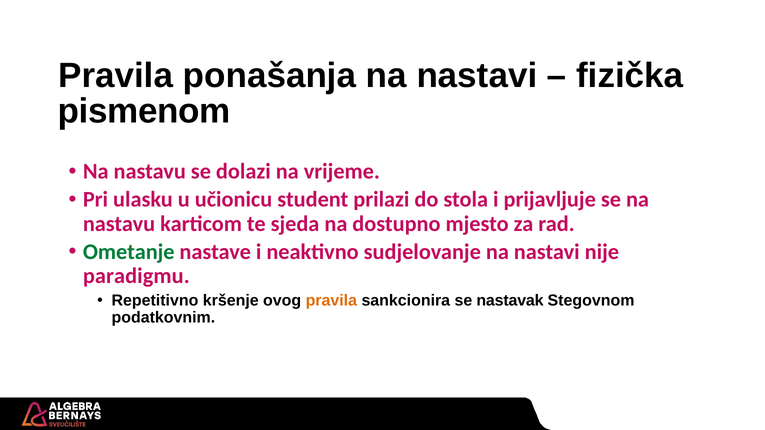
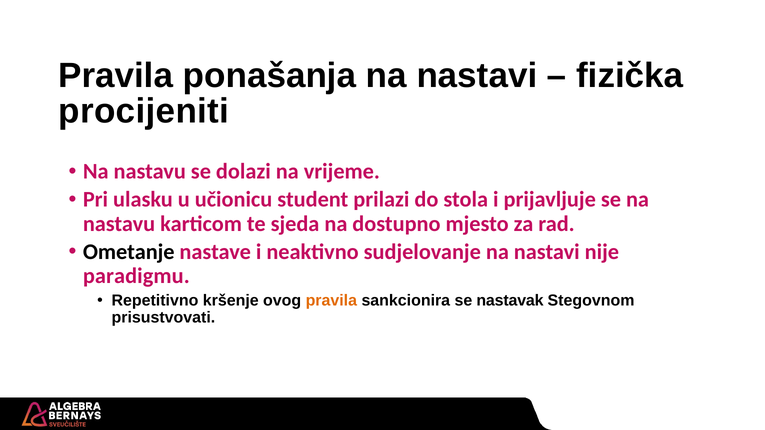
pismenom: pismenom -> procijeniti
Ometanje colour: green -> black
podatkovnim: podatkovnim -> prisustvovati
